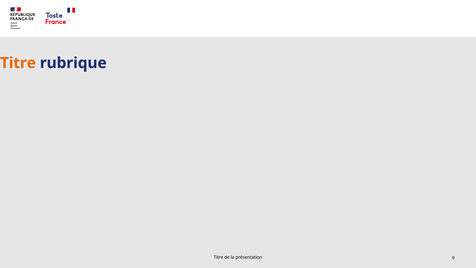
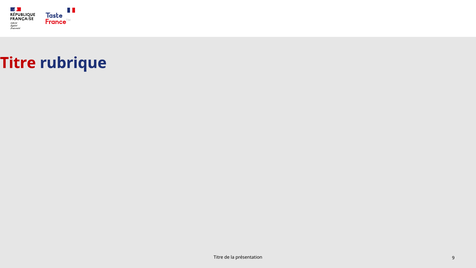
Titre at (18, 63) colour: orange -> red
